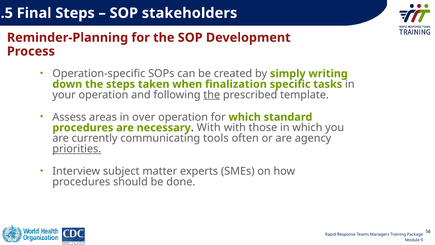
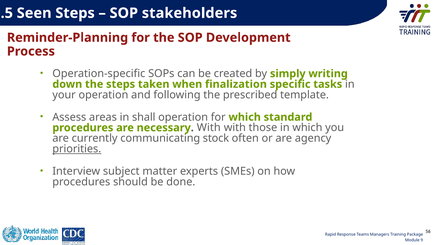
Final: Final -> Seen
the at (212, 95) underline: present -> none
over: over -> shall
tools: tools -> stock
